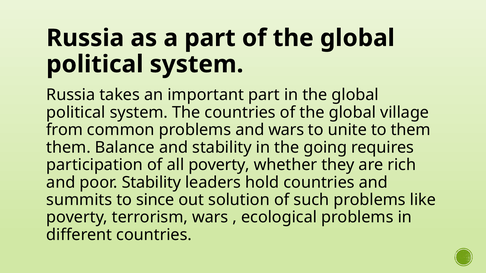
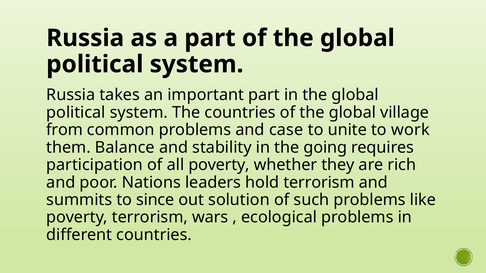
and wars: wars -> case
to them: them -> work
poor Stability: Stability -> Nations
hold countries: countries -> terrorism
